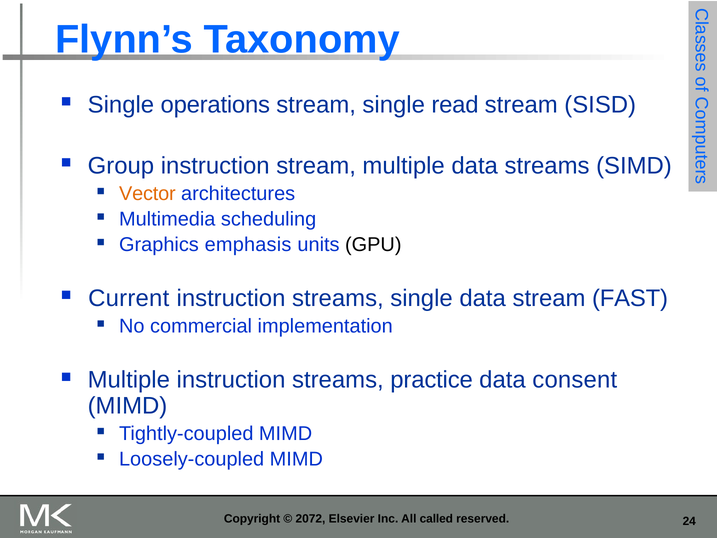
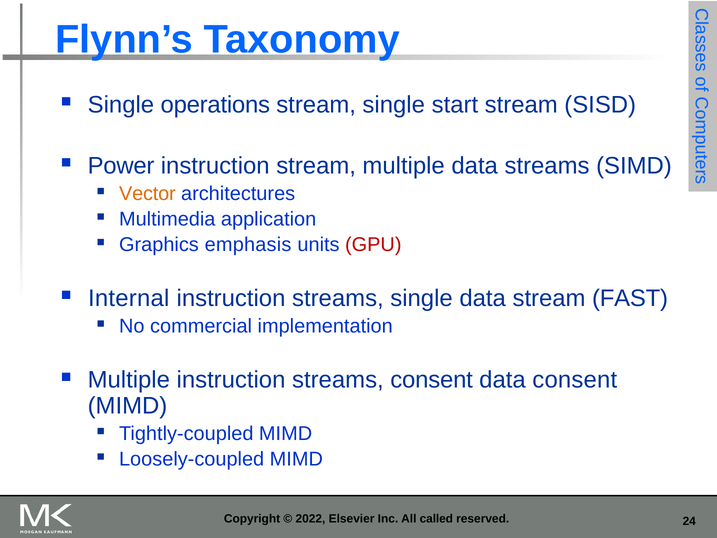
read: read -> start
Group: Group -> Power
scheduling: scheduling -> application
GPU colour: black -> red
Current: Current -> Internal
streams practice: practice -> consent
2072: 2072 -> 2022
